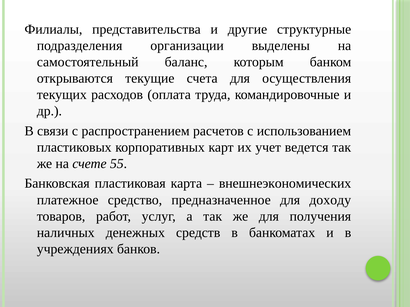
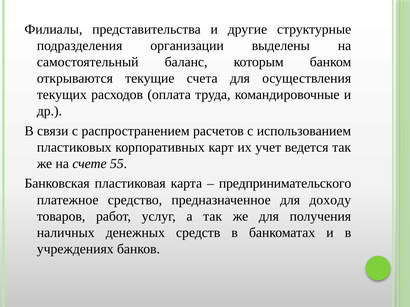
внешнеэкономических: внешнеэкономических -> предпринимательского
